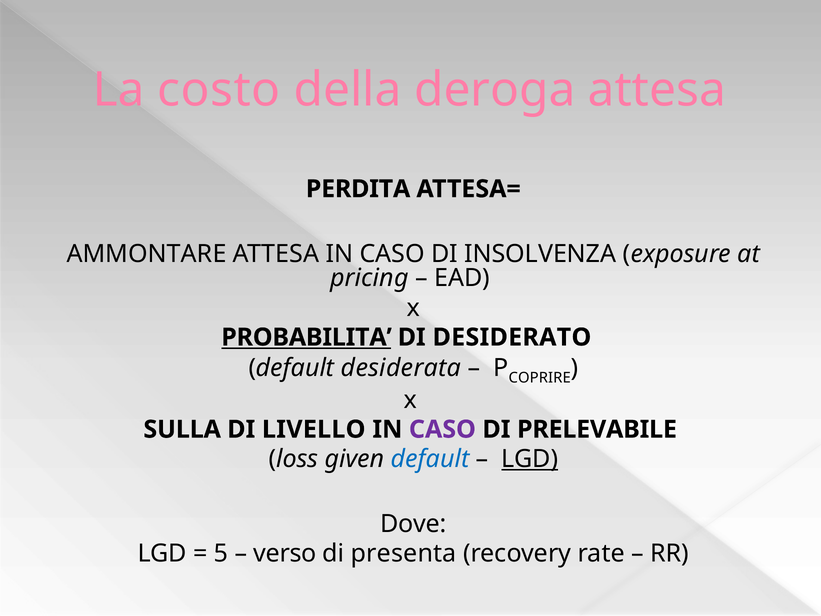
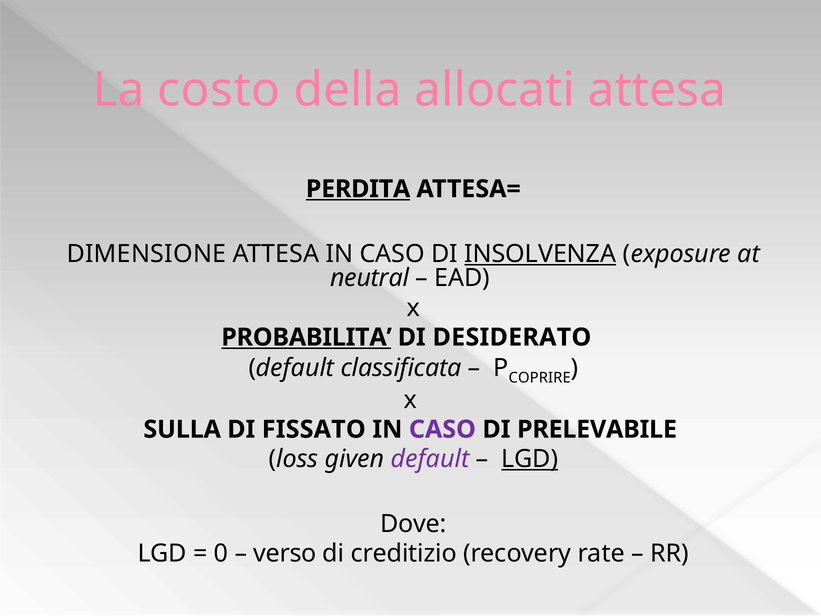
deroga: deroga -> allocati
PERDITA underline: none -> present
AMMONTARE: AMMONTARE -> DIMENSIONE
INSOLVENZA underline: none -> present
pricing: pricing -> neutral
desiderata: desiderata -> classificata
LIVELLO: LIVELLO -> FISSATO
default at (430, 459) colour: blue -> purple
5: 5 -> 0
presenta: presenta -> creditizio
